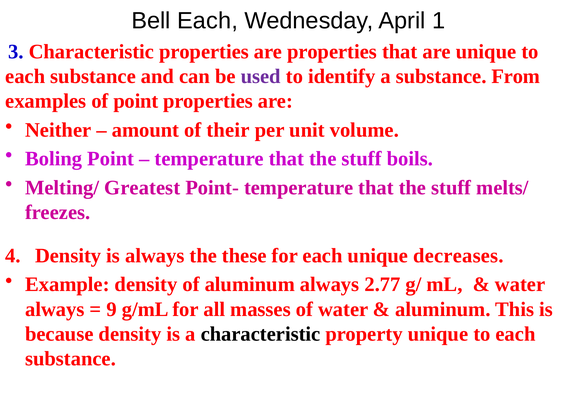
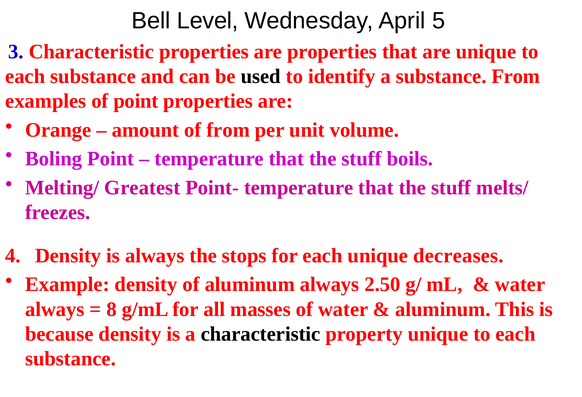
Bell Each: Each -> Level
1: 1 -> 5
used colour: purple -> black
Neither: Neither -> Orange
of their: their -> from
these: these -> stops
2.77: 2.77 -> 2.50
9: 9 -> 8
